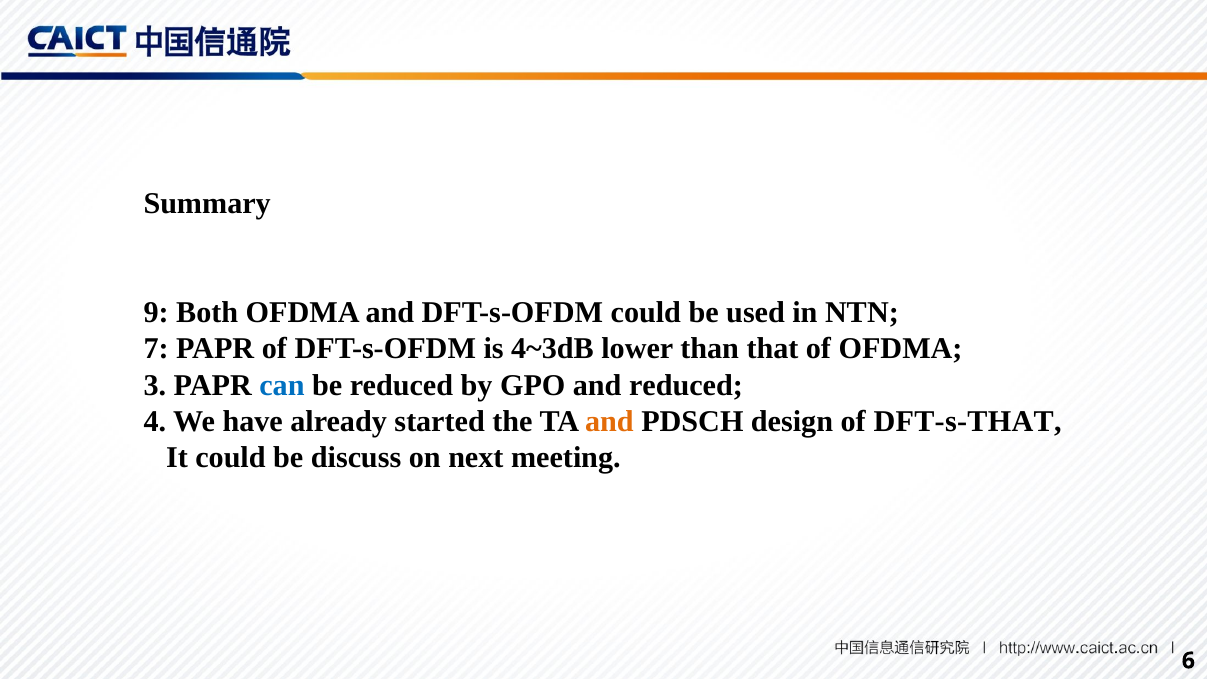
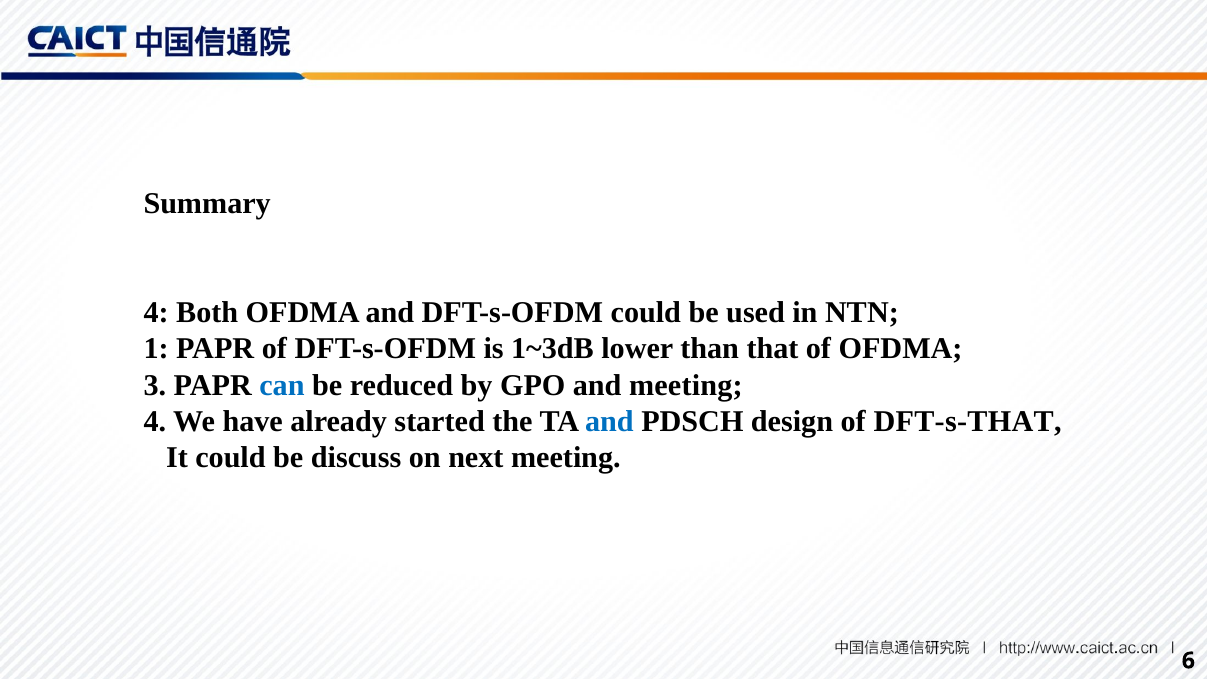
9 at (156, 313): 9 -> 4
7: 7 -> 1
4~3dB: 4~3dB -> 1~3dB
and reduced: reduced -> meeting
and at (609, 421) colour: orange -> blue
